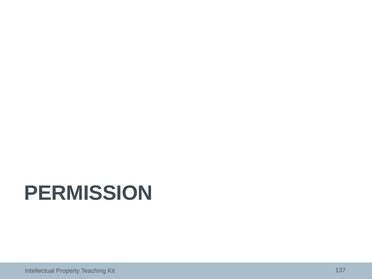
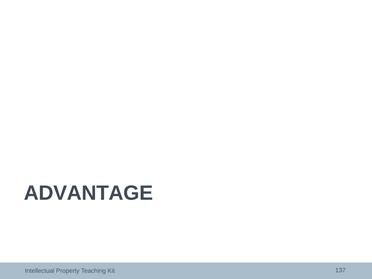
PERMISSION: PERMISSION -> ADVANTAGE
